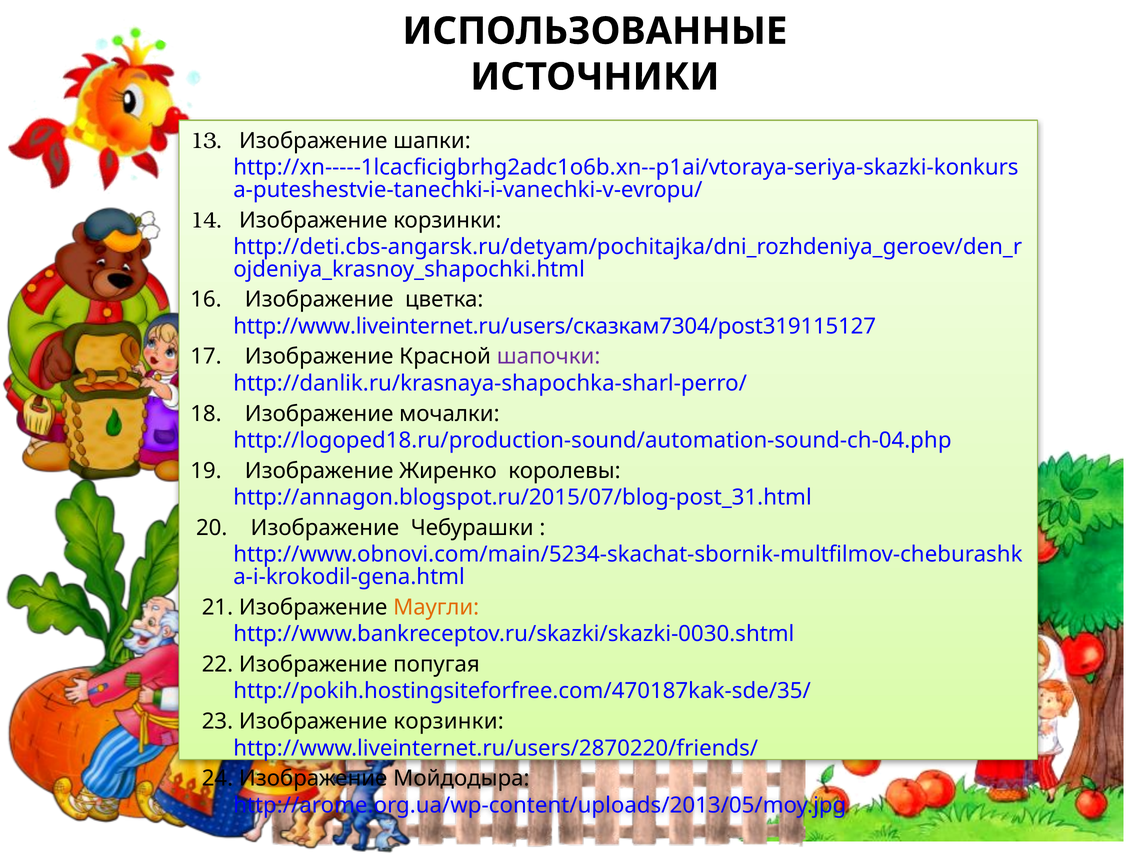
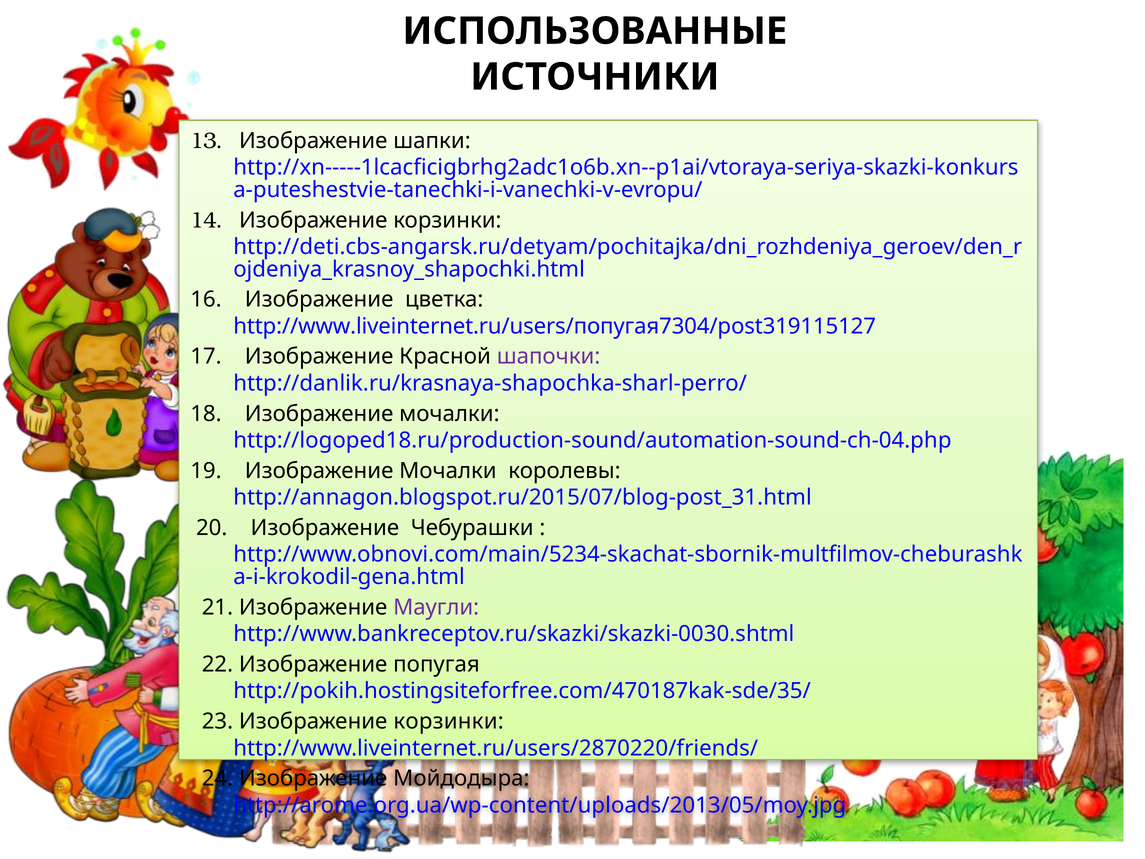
http://www.liveinternet.ru/users/сказкам7304/post319115127: http://www.liveinternet.ru/users/сказкам7304/post319115127 -> http://www.liveinternet.ru/users/попугая7304/post319115127
19 Изображение Жиренко: Жиренко -> Мочалки
Маугли colour: orange -> purple
